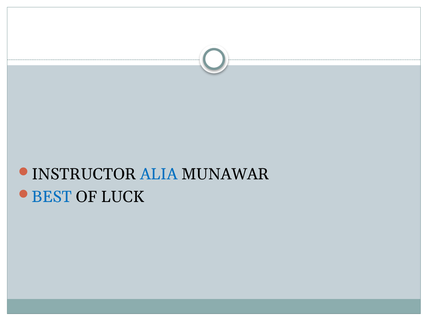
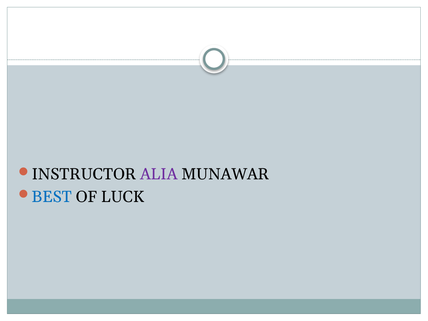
ALIA colour: blue -> purple
